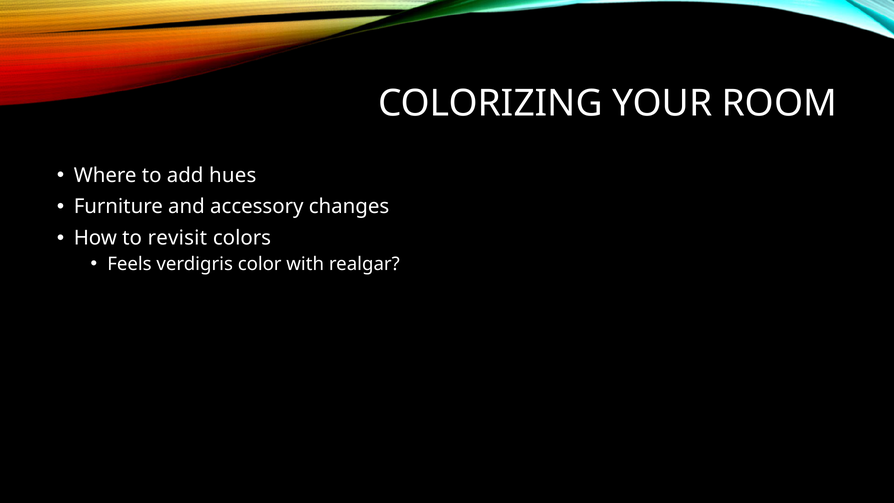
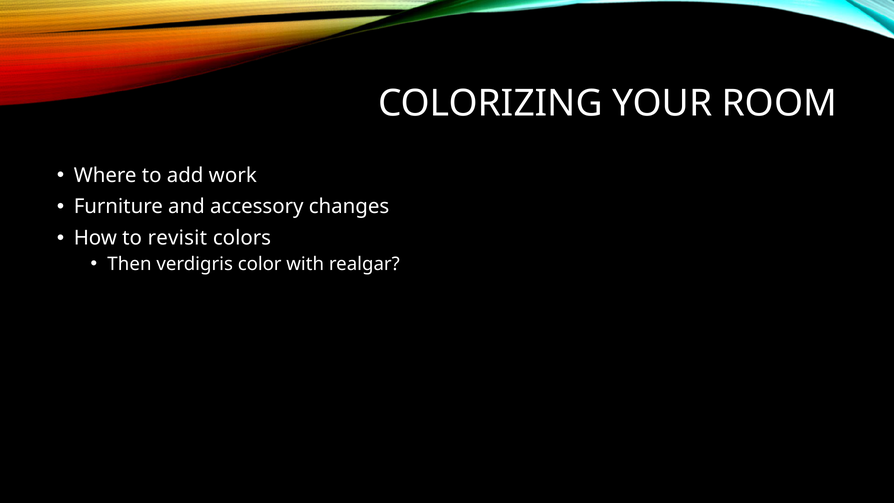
hues: hues -> work
Feels: Feels -> Then
